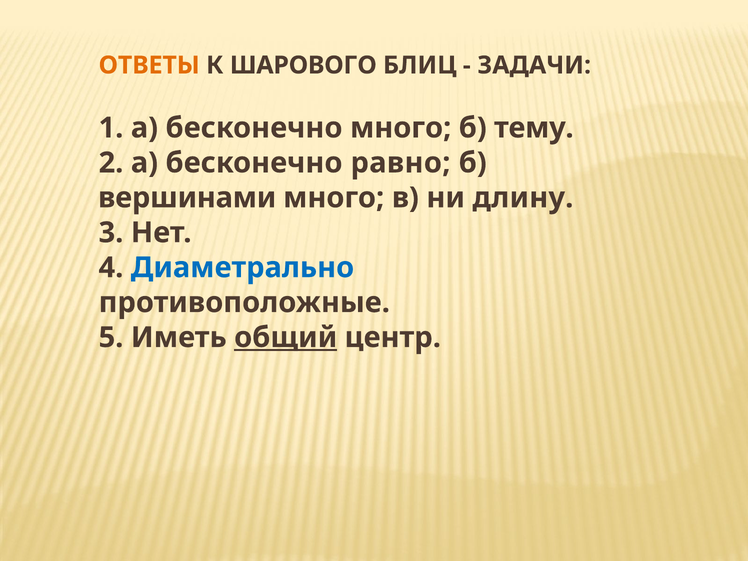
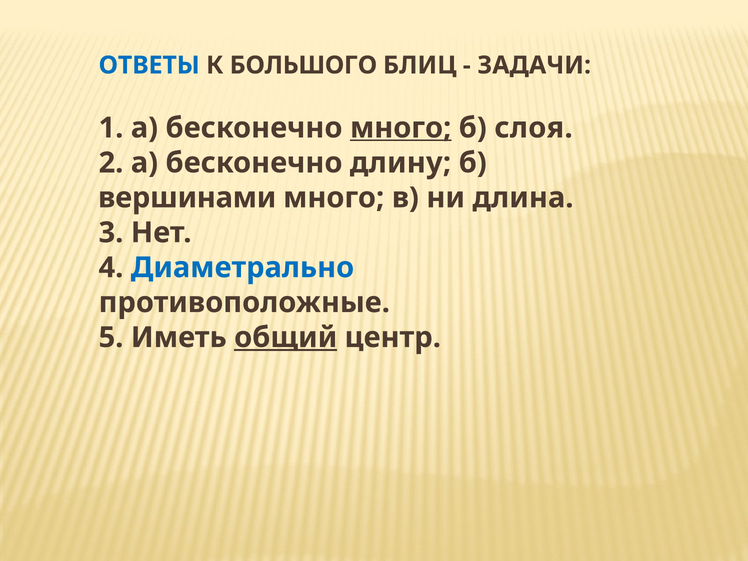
ОТВЕТЫ colour: orange -> blue
ШАРОВОГО: ШАРОВОГО -> БОЛЬШОГО
много at (401, 128) underline: none -> present
тему: тему -> слоя
равно: равно -> длину
длину: длину -> длина
